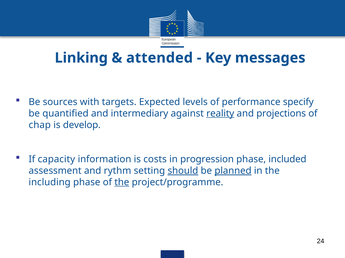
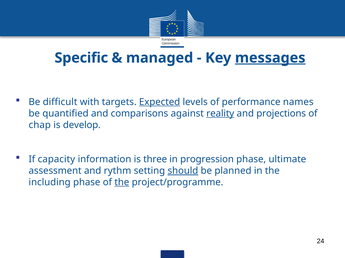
Linking: Linking -> Specific
attended: attended -> managed
messages underline: none -> present
sources: sources -> difficult
Expected underline: none -> present
specify: specify -> names
intermediary: intermediary -> comparisons
costs: costs -> three
included: included -> ultimate
planned underline: present -> none
